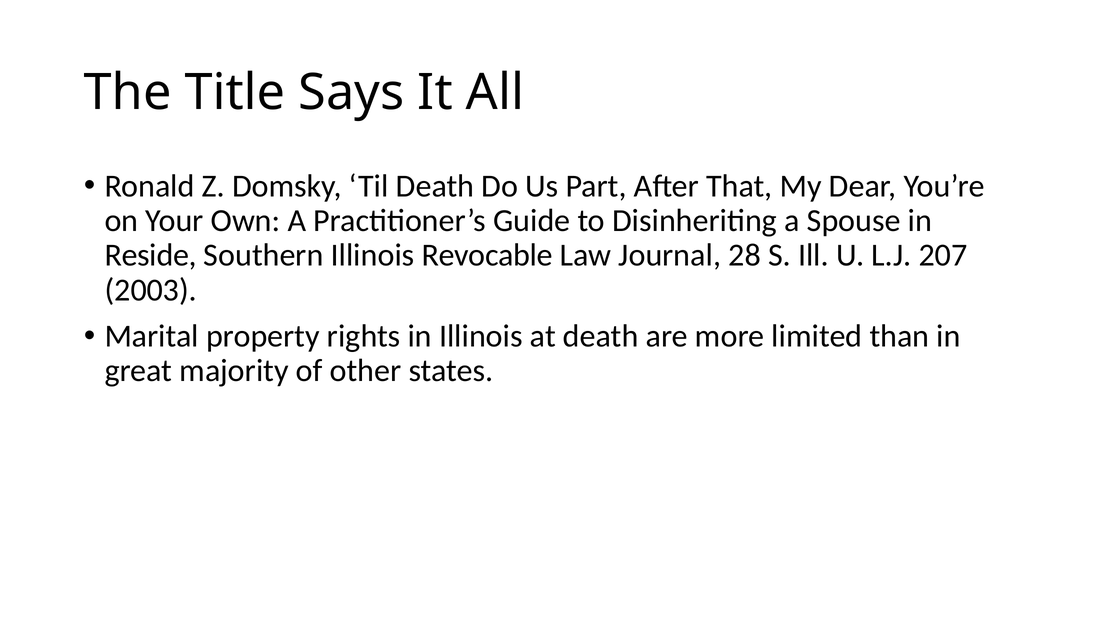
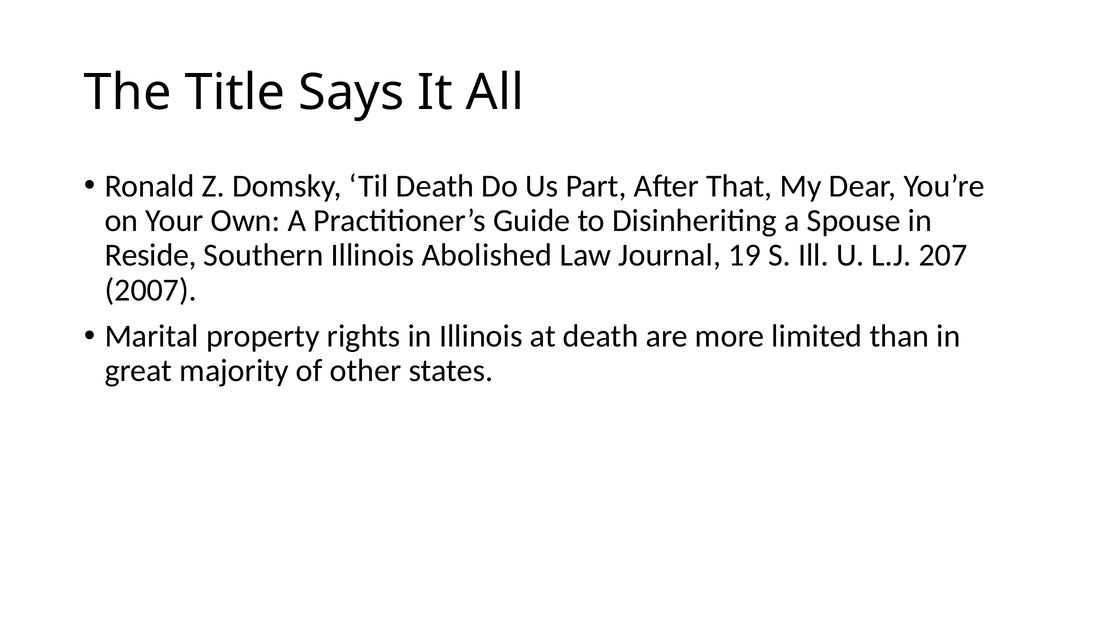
Revocable: Revocable -> Abolished
28: 28 -> 19
2003: 2003 -> 2007
